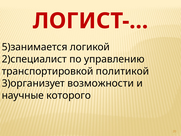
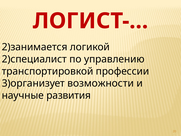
5)занимается: 5)занимается -> 2)занимается
политикой: политикой -> профессии
которого: которого -> развития
